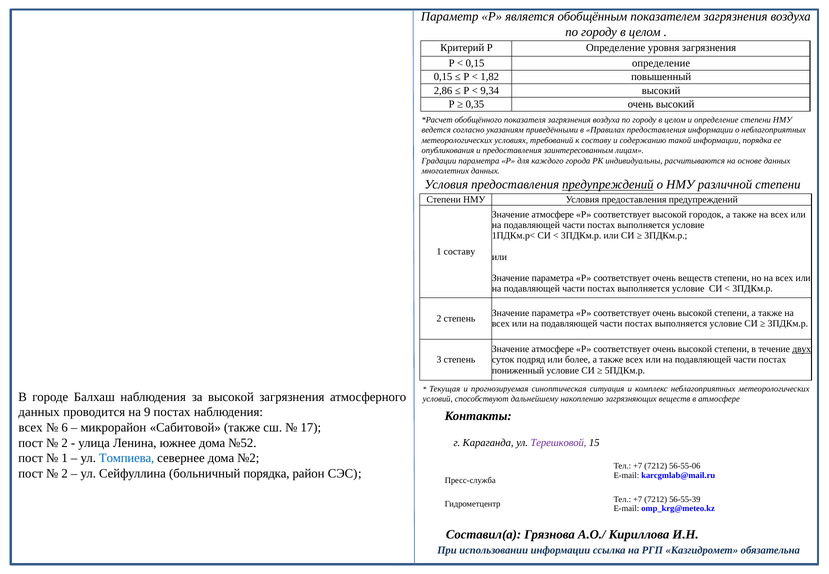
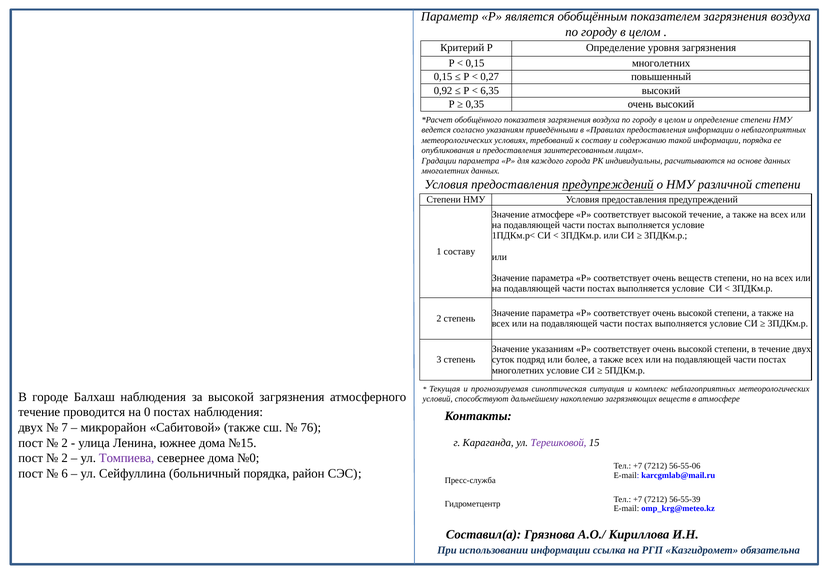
0,15 определение: определение -> многолетних
1,82: 1,82 -> 0,27
2,86: 2,86 -> 0,92
9,34: 9,34 -> 6,35
высокой городок: городок -> течение
атмосфере at (553, 349): атмосфере -> указаниям
двух at (802, 349) underline: present -> none
пониженный at (518, 370): пониженный -> многолетних
данных at (39, 412): данных -> течение
9: 9 -> 0
всех at (31, 427): всех -> двух
6: 6 -> 7
17: 17 -> 76
№52: №52 -> №15
1 at (65, 458): 1 -> 2
Томпиева colour: blue -> purple
№2: №2 -> №0
2 at (65, 473): 2 -> 6
